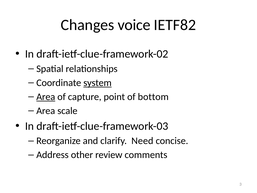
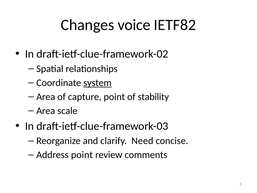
Area at (46, 97) underline: present -> none
bottom: bottom -> stability
Address other: other -> point
